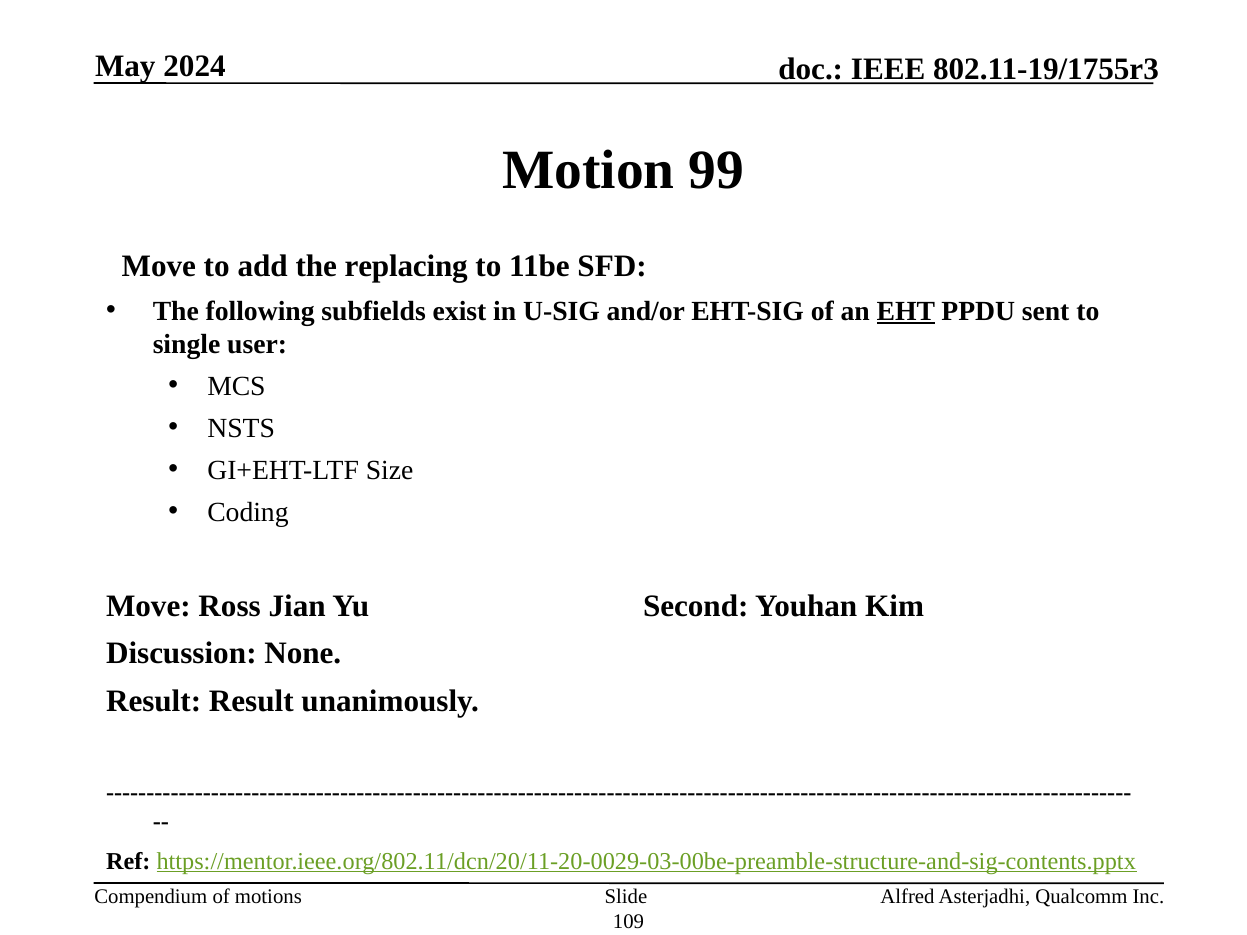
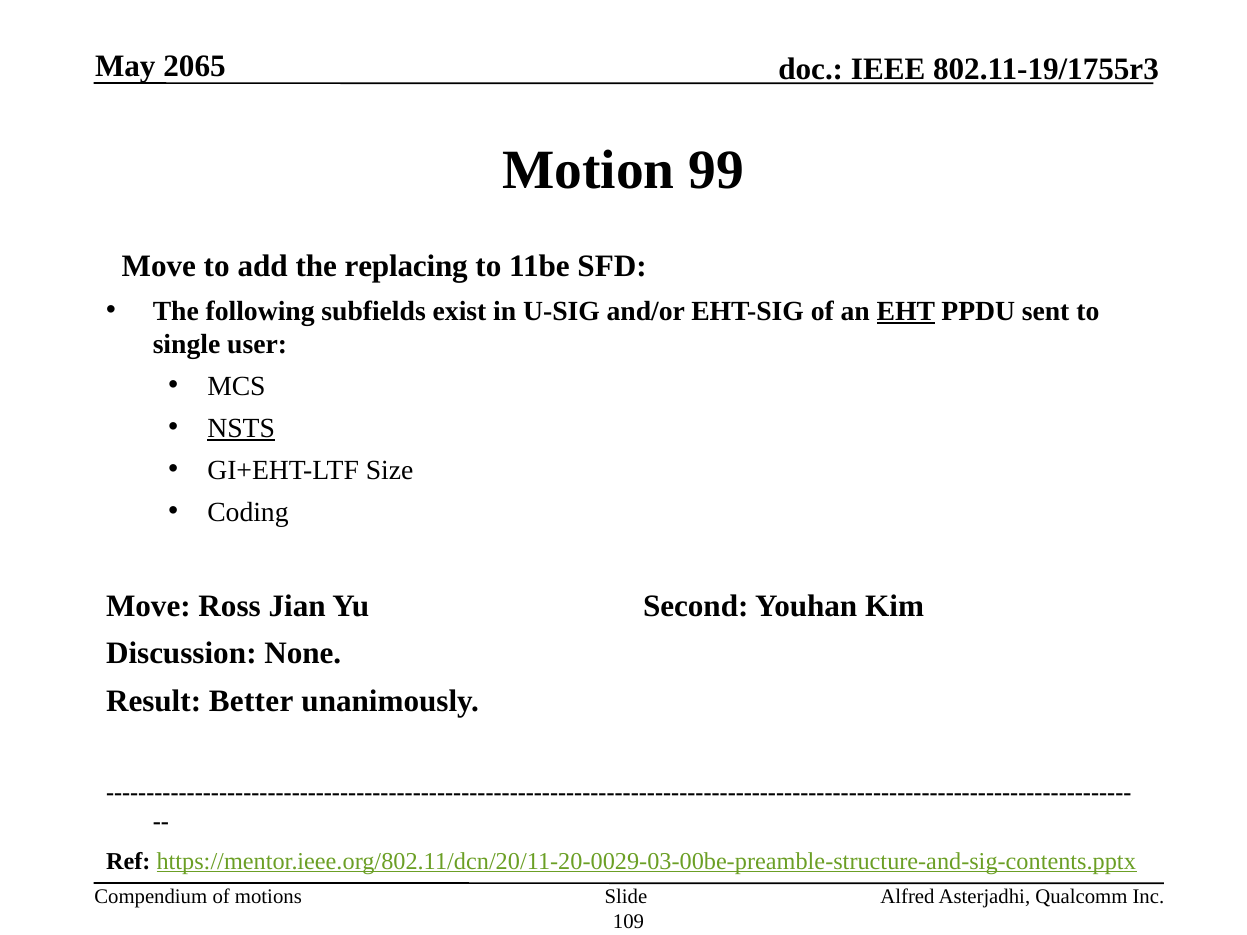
2024: 2024 -> 2065
NSTS underline: none -> present
Result Result: Result -> Better
